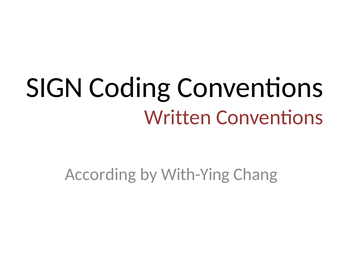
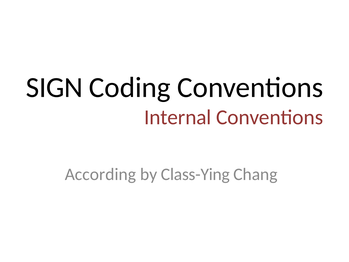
Written: Written -> Internal
With-Ying: With-Ying -> Class-Ying
